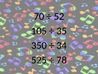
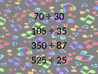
52: 52 -> 30
34: 34 -> 87
78: 78 -> 25
